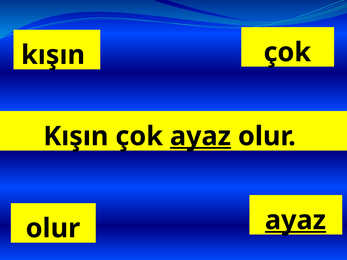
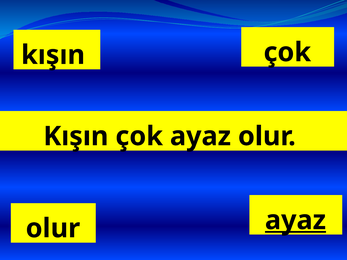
ayaz at (200, 136) underline: present -> none
